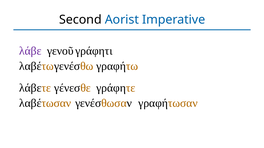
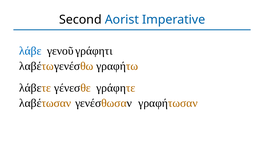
λάβε colour: purple -> blue
